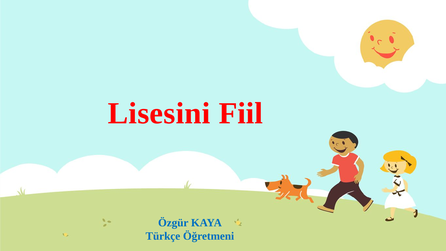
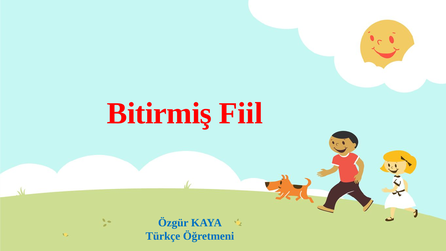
Lisesini: Lisesini -> Bitirmiş
